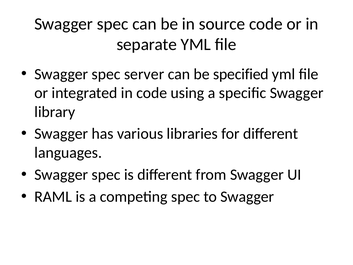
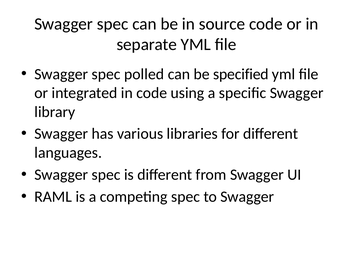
server: server -> polled
